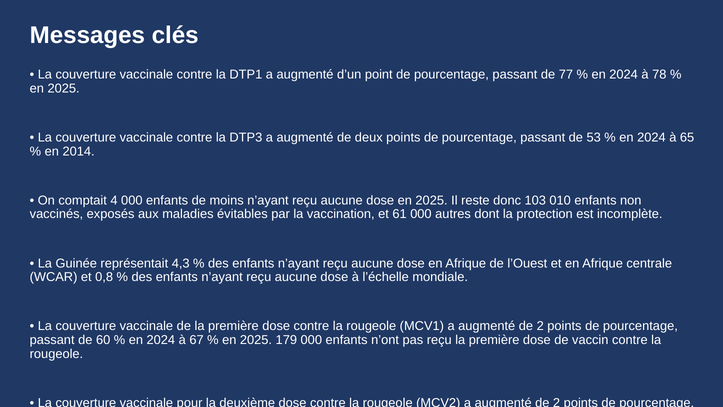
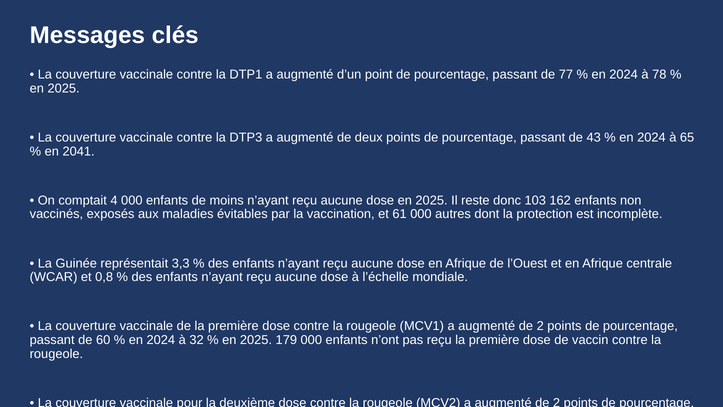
53: 53 -> 43
2014: 2014 -> 2041
010: 010 -> 162
4,3: 4,3 -> 3,3
67: 67 -> 32
